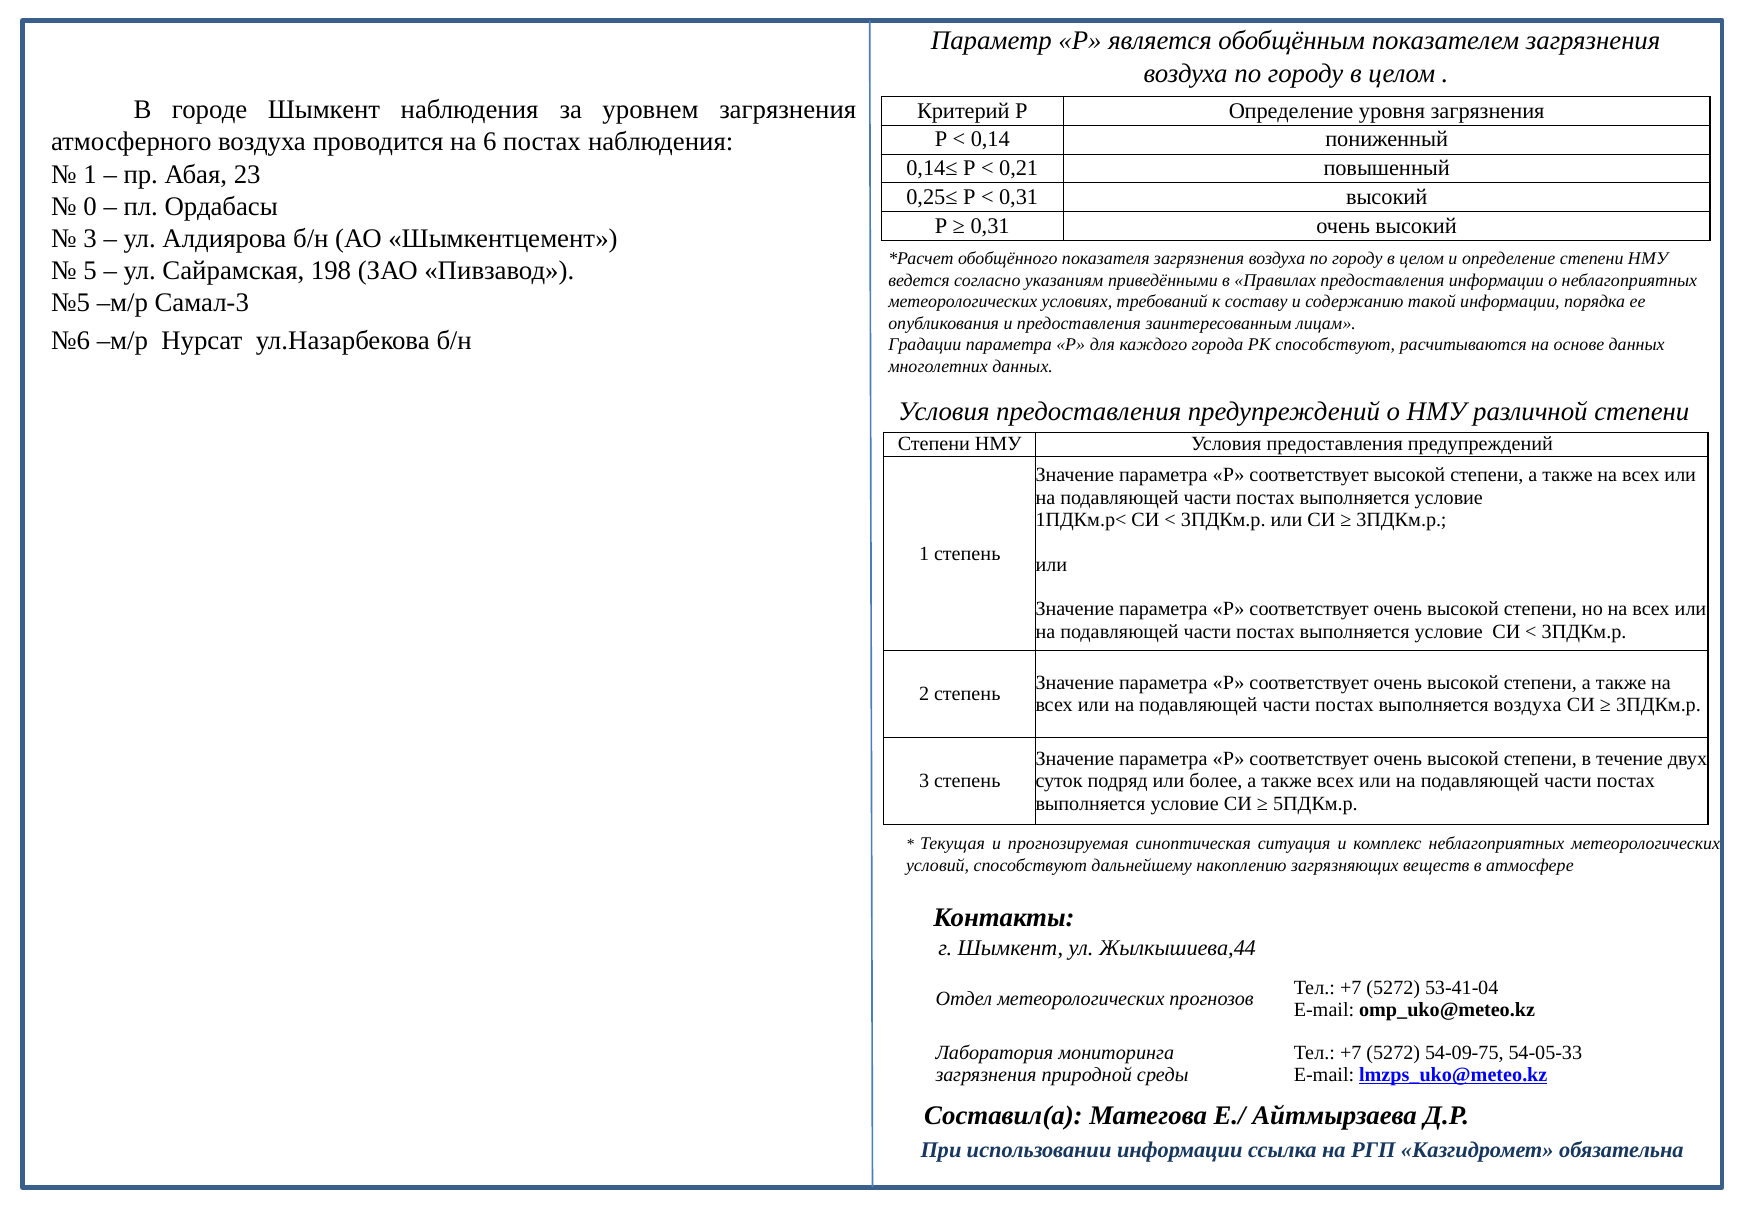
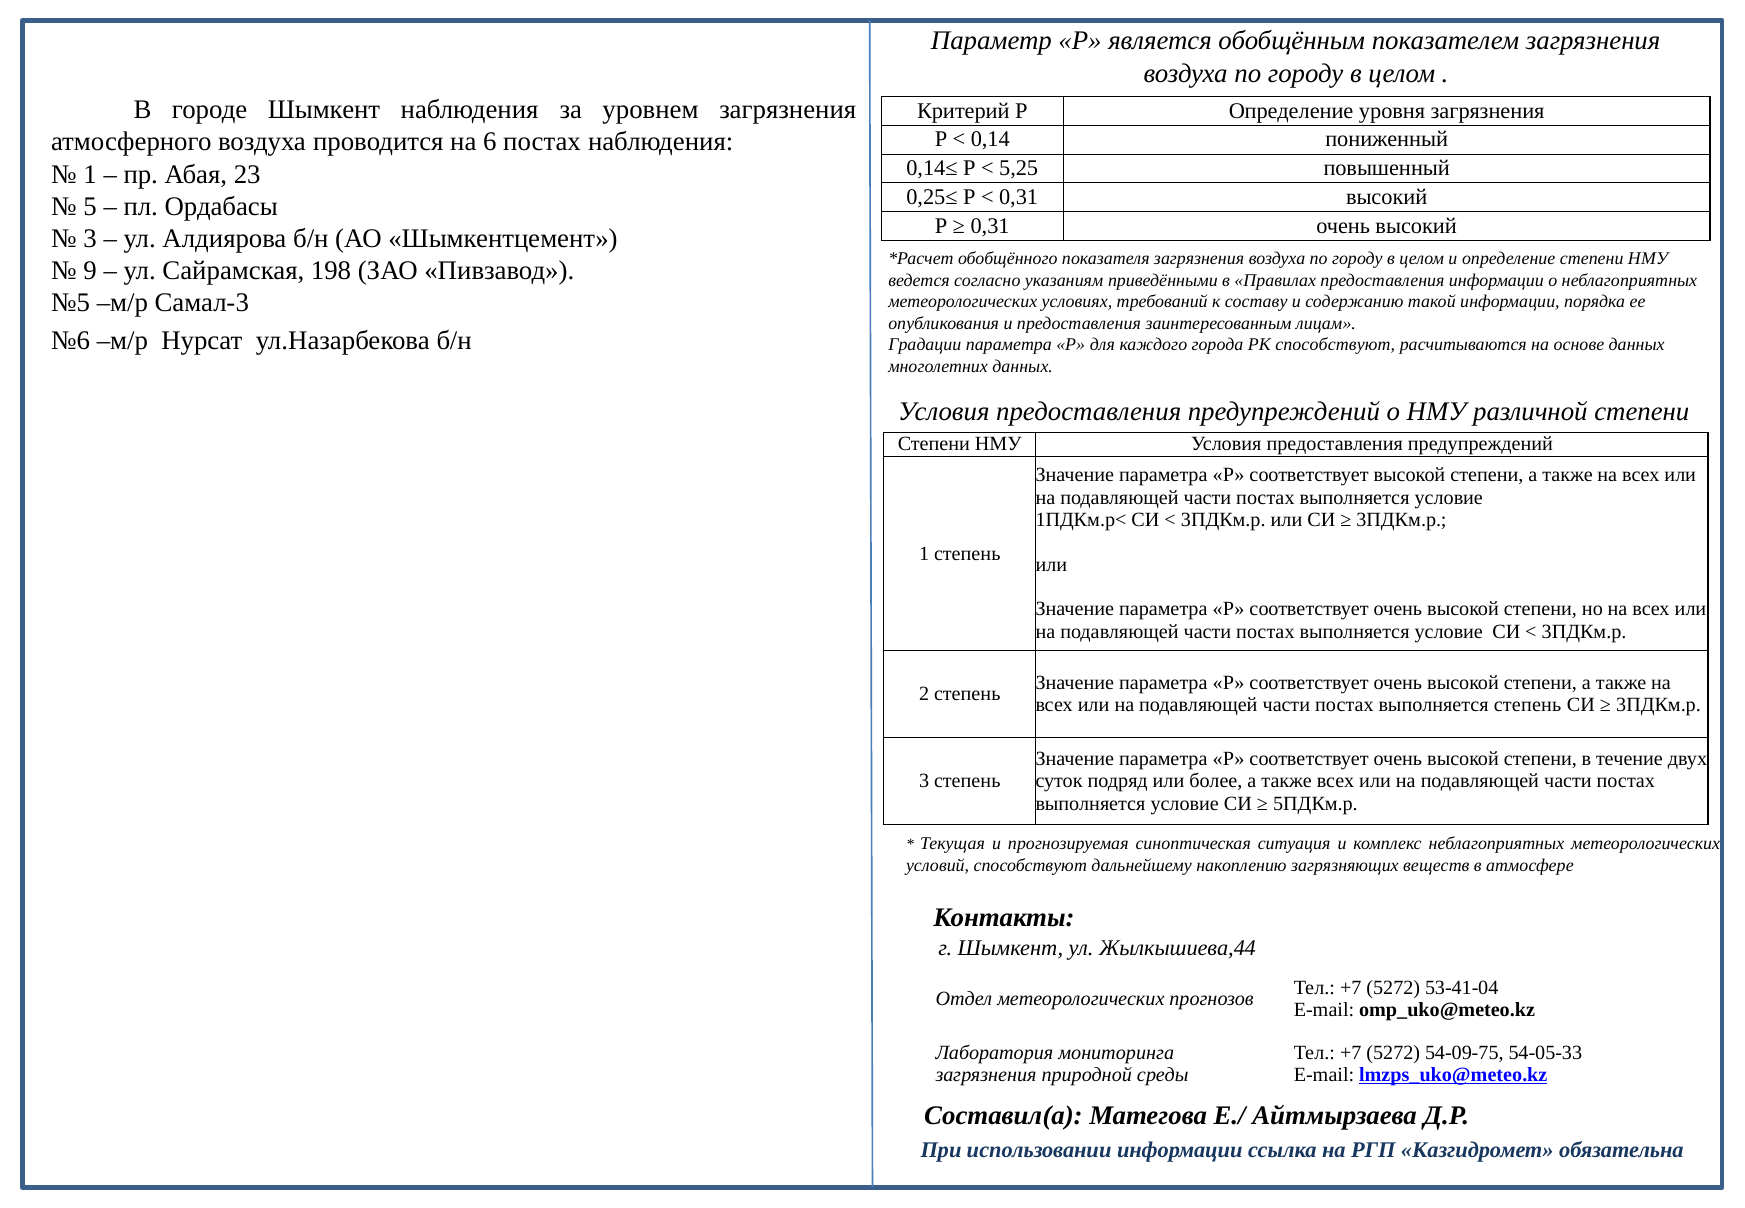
0,21: 0,21 -> 5,25
0: 0 -> 5
5: 5 -> 9
выполняется воздуха: воздуха -> степень
